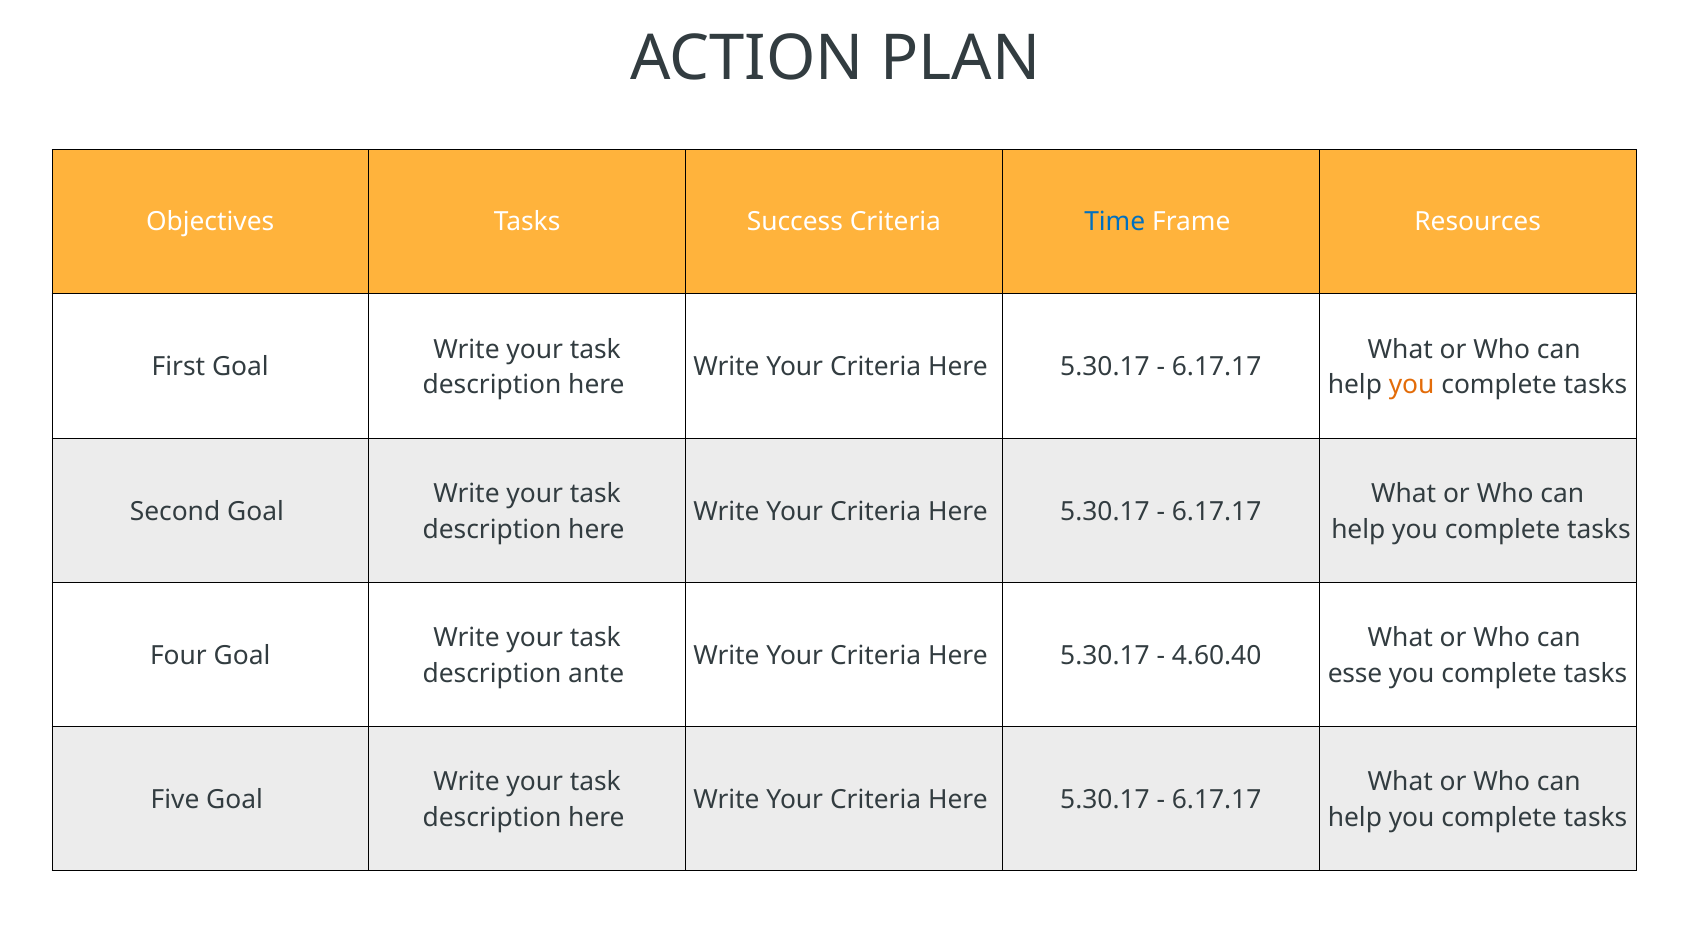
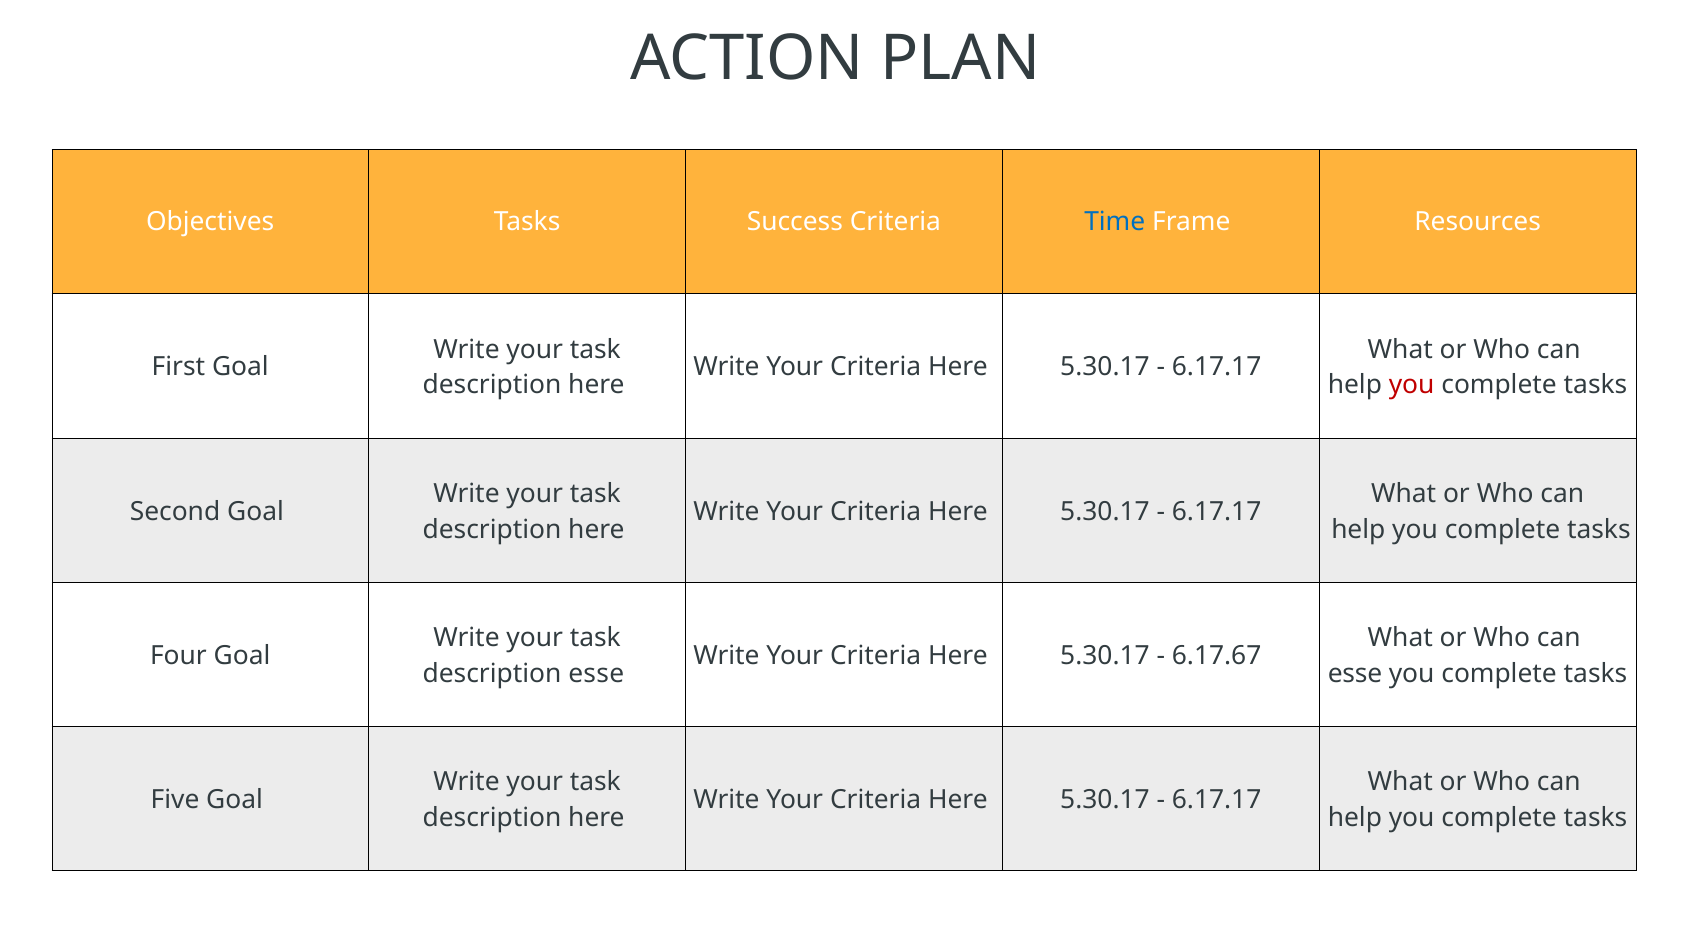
you at (1412, 385) colour: orange -> red
4.60.40: 4.60.40 -> 6.17.67
description ante: ante -> esse
